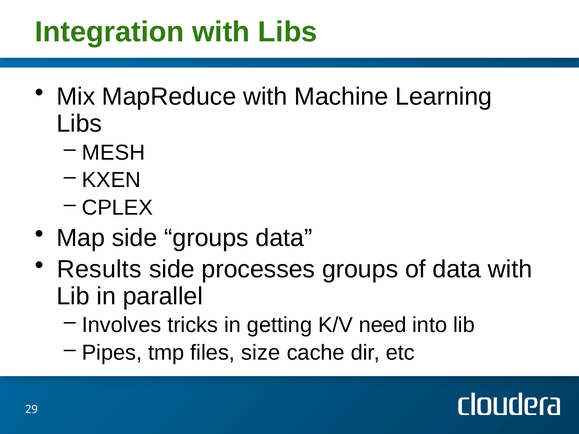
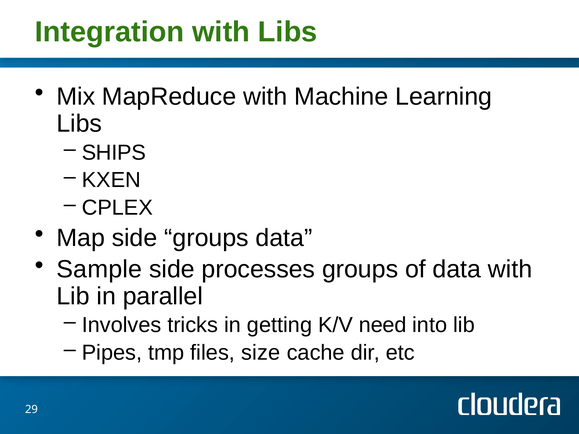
MESH: MESH -> SHIPS
Results: Results -> Sample
